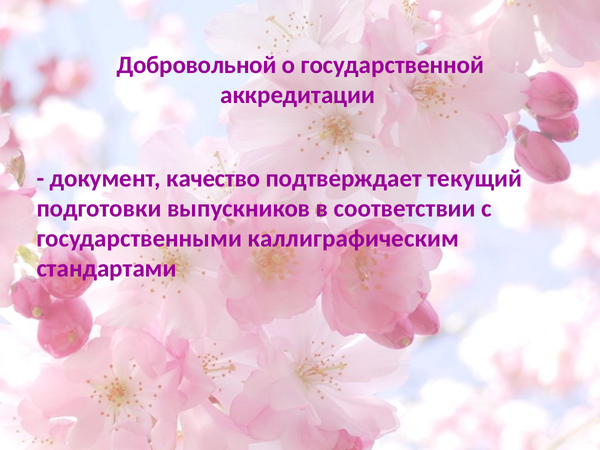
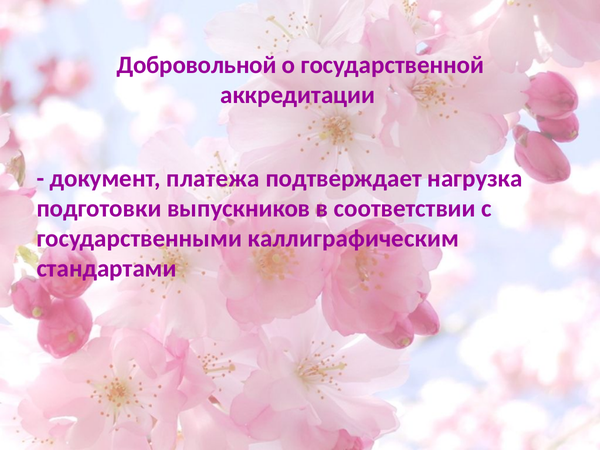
качество: качество -> платежа
текущий: текущий -> нагрузка
